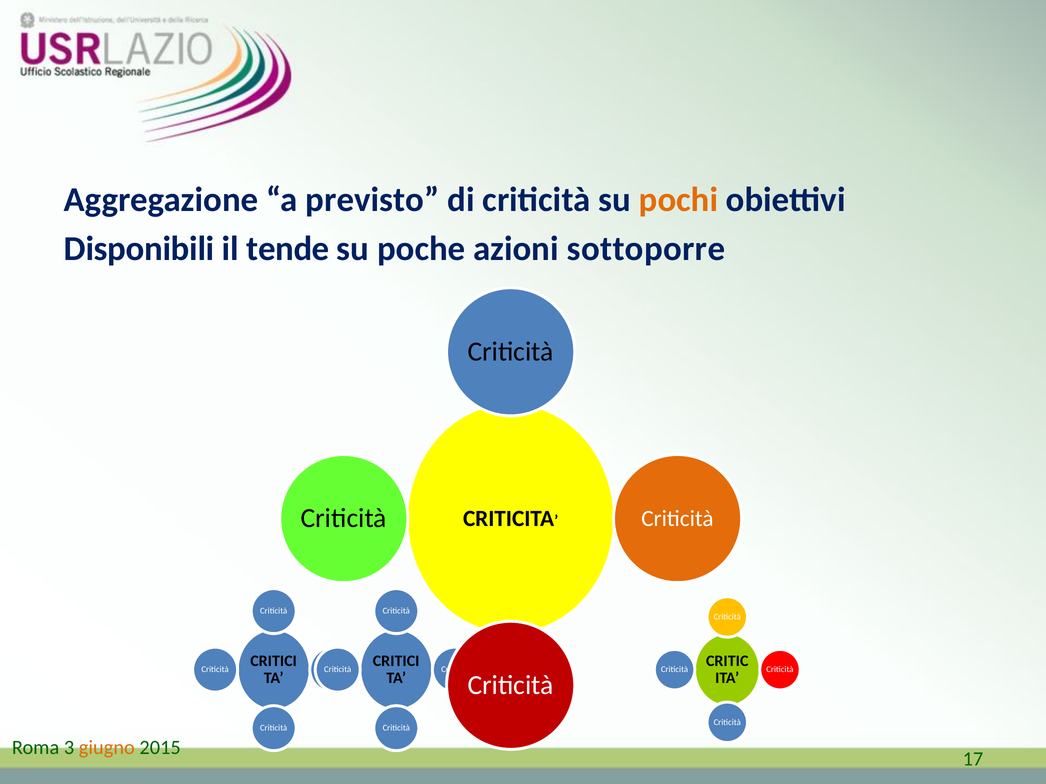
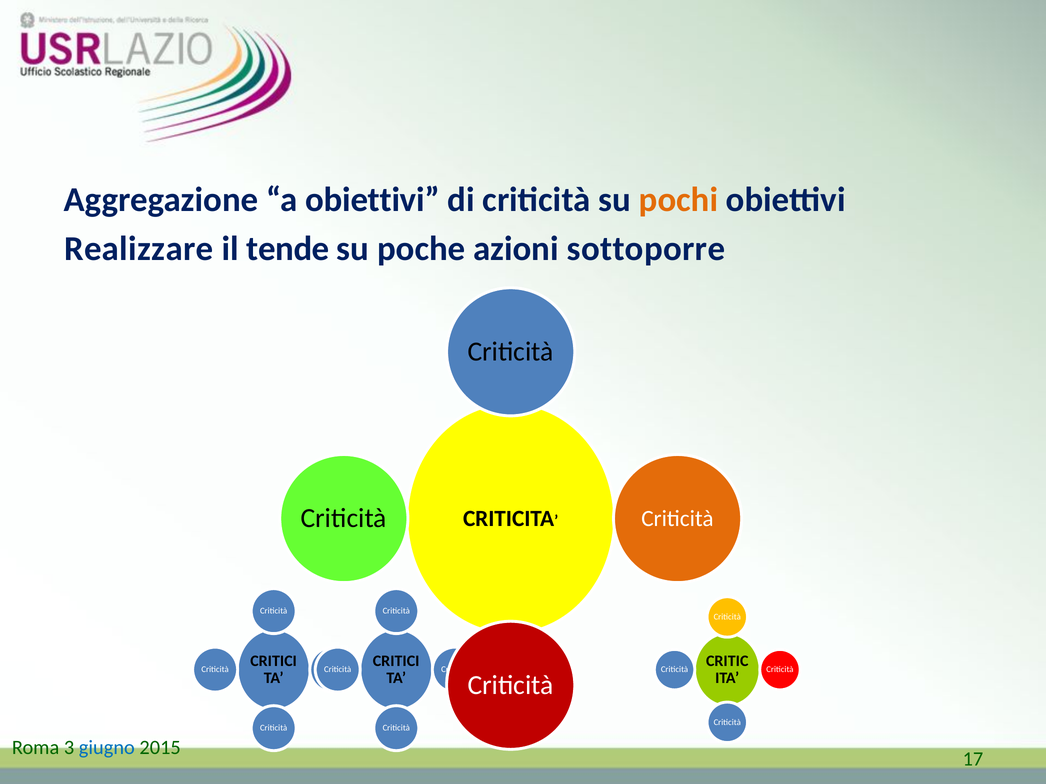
a previsto: previsto -> obiettivi
Disponibili: Disponibili -> Realizzare
giugno colour: orange -> blue
